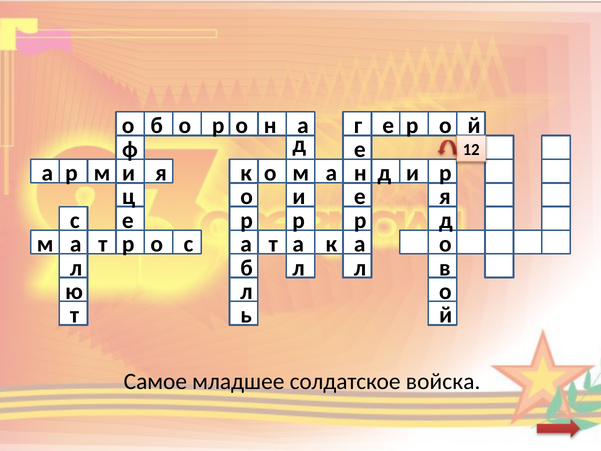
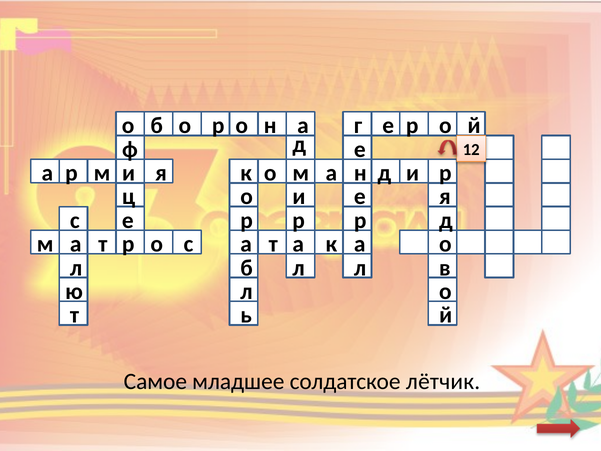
войска: войска -> лётчик
